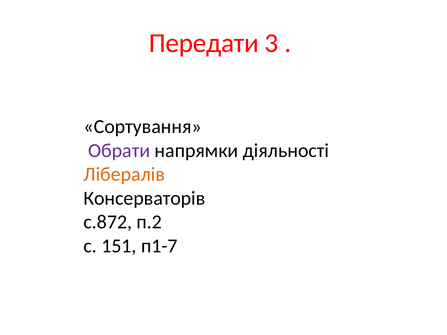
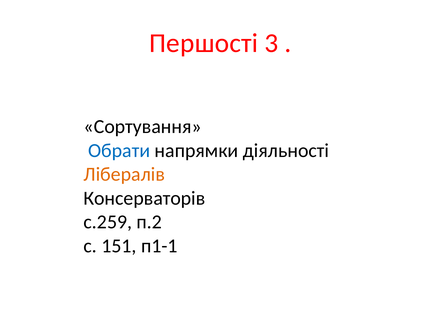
Передати: Передати -> Першості
Обрати colour: purple -> blue
с.872: с.872 -> с.259
п1-7: п1-7 -> п1-1
